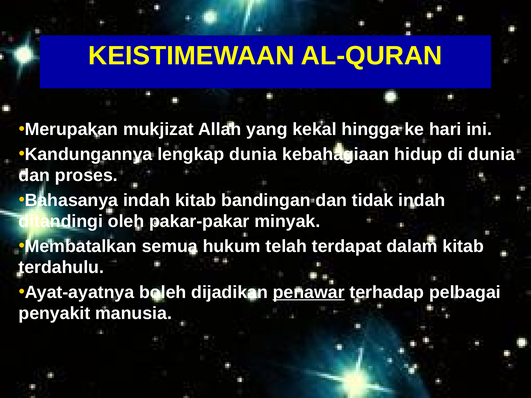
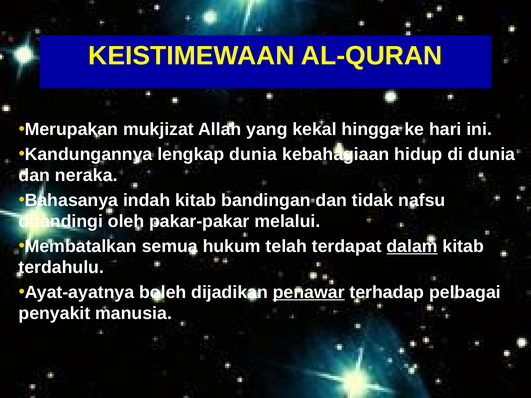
proses: proses -> neraka
tidak indah: indah -> nafsu
minyak: minyak -> melalui
dalam underline: none -> present
